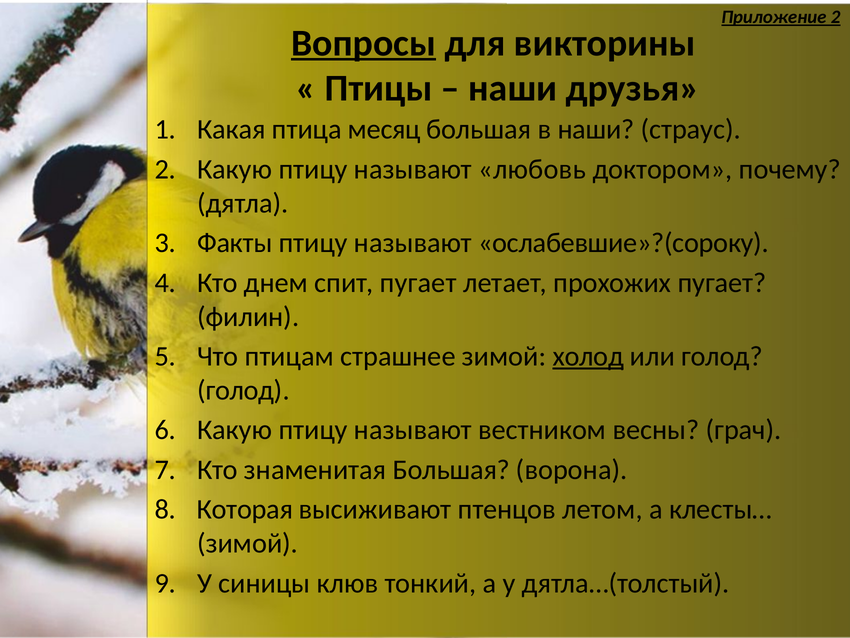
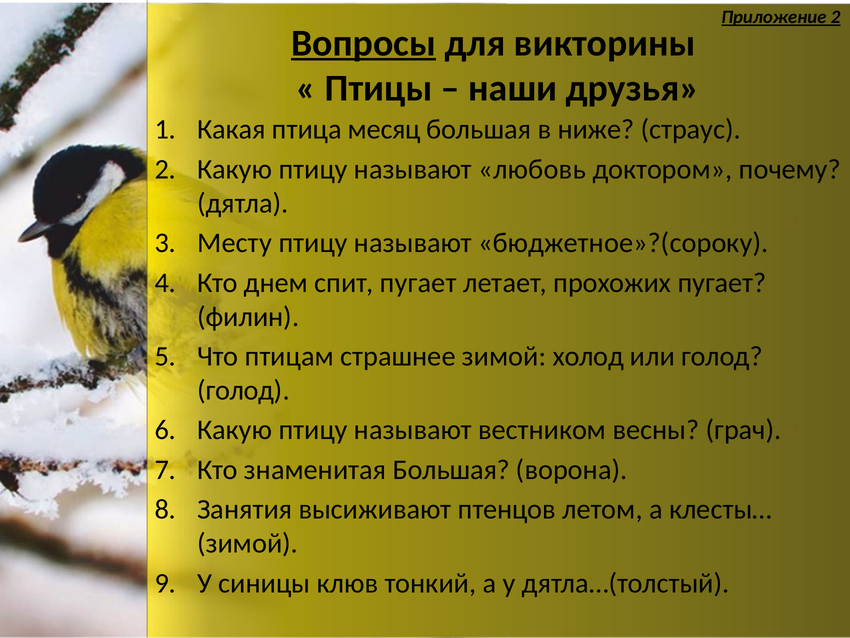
в наши: наши -> ниже
Факты: Факты -> Месту
ослабевшие»?(сороку: ослабевшие»?(сороку -> бюджетное»?(сороку
холод underline: present -> none
Которая: Которая -> Занятия
